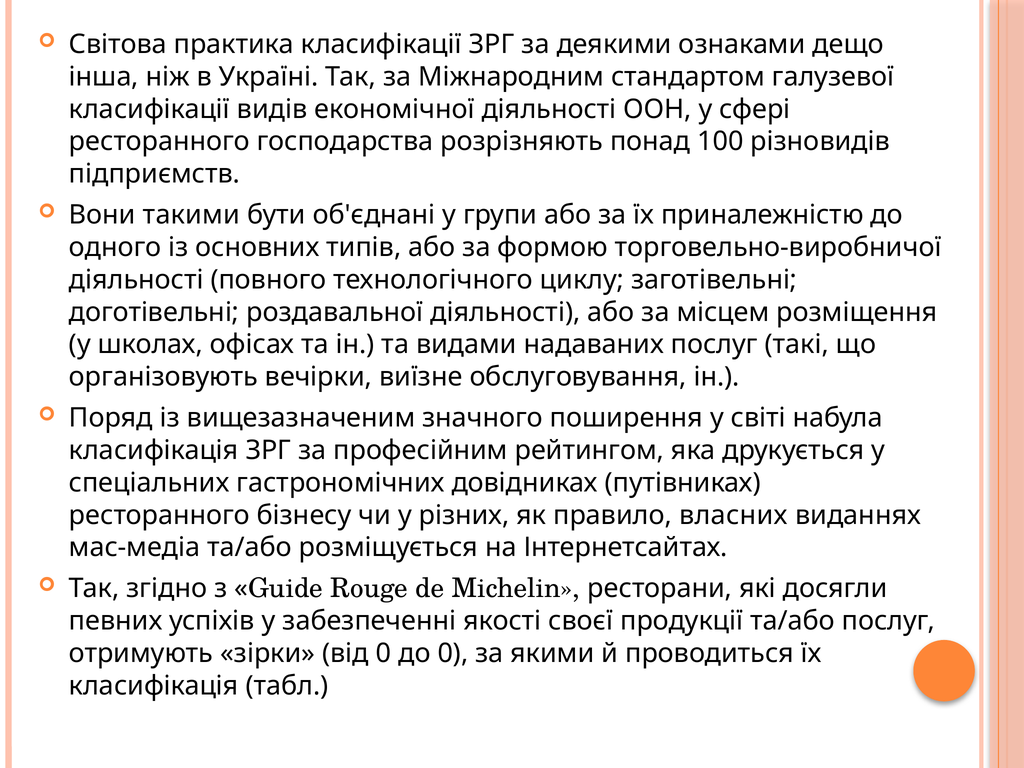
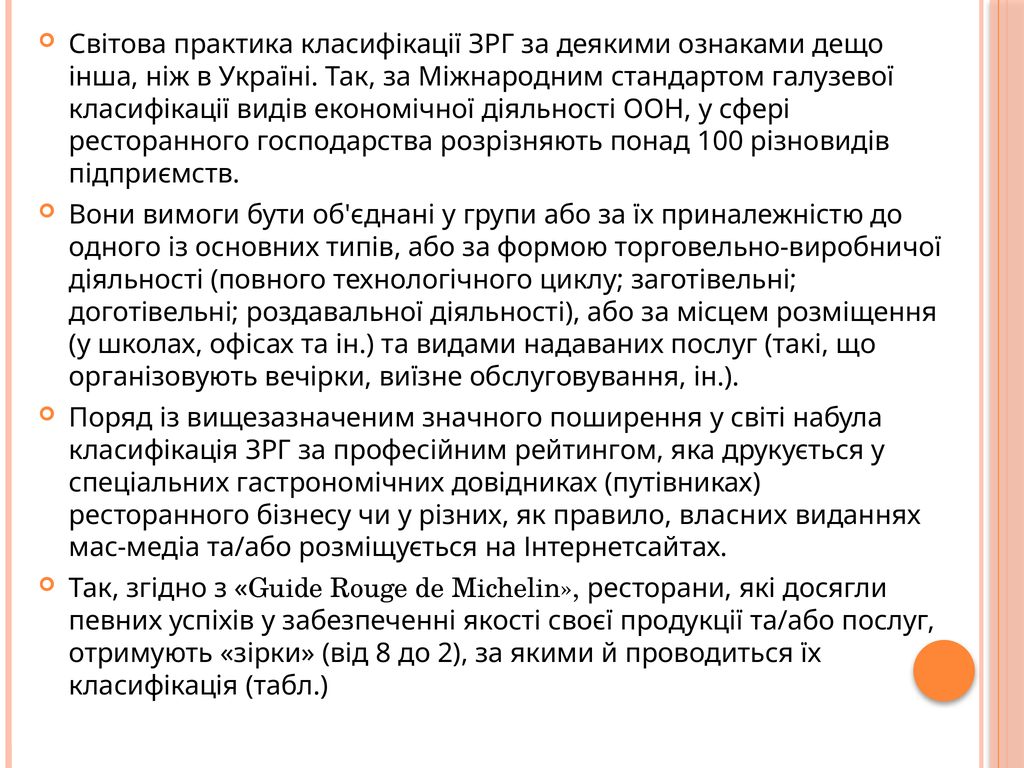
такими: такими -> вимоги
від 0: 0 -> 8
до 0: 0 -> 2
